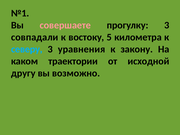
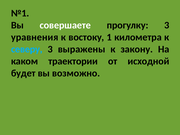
совершаете colour: pink -> white
совпадали: совпадали -> уравнения
5: 5 -> 1
уравнения: уравнения -> выражены
другу: другу -> будет
